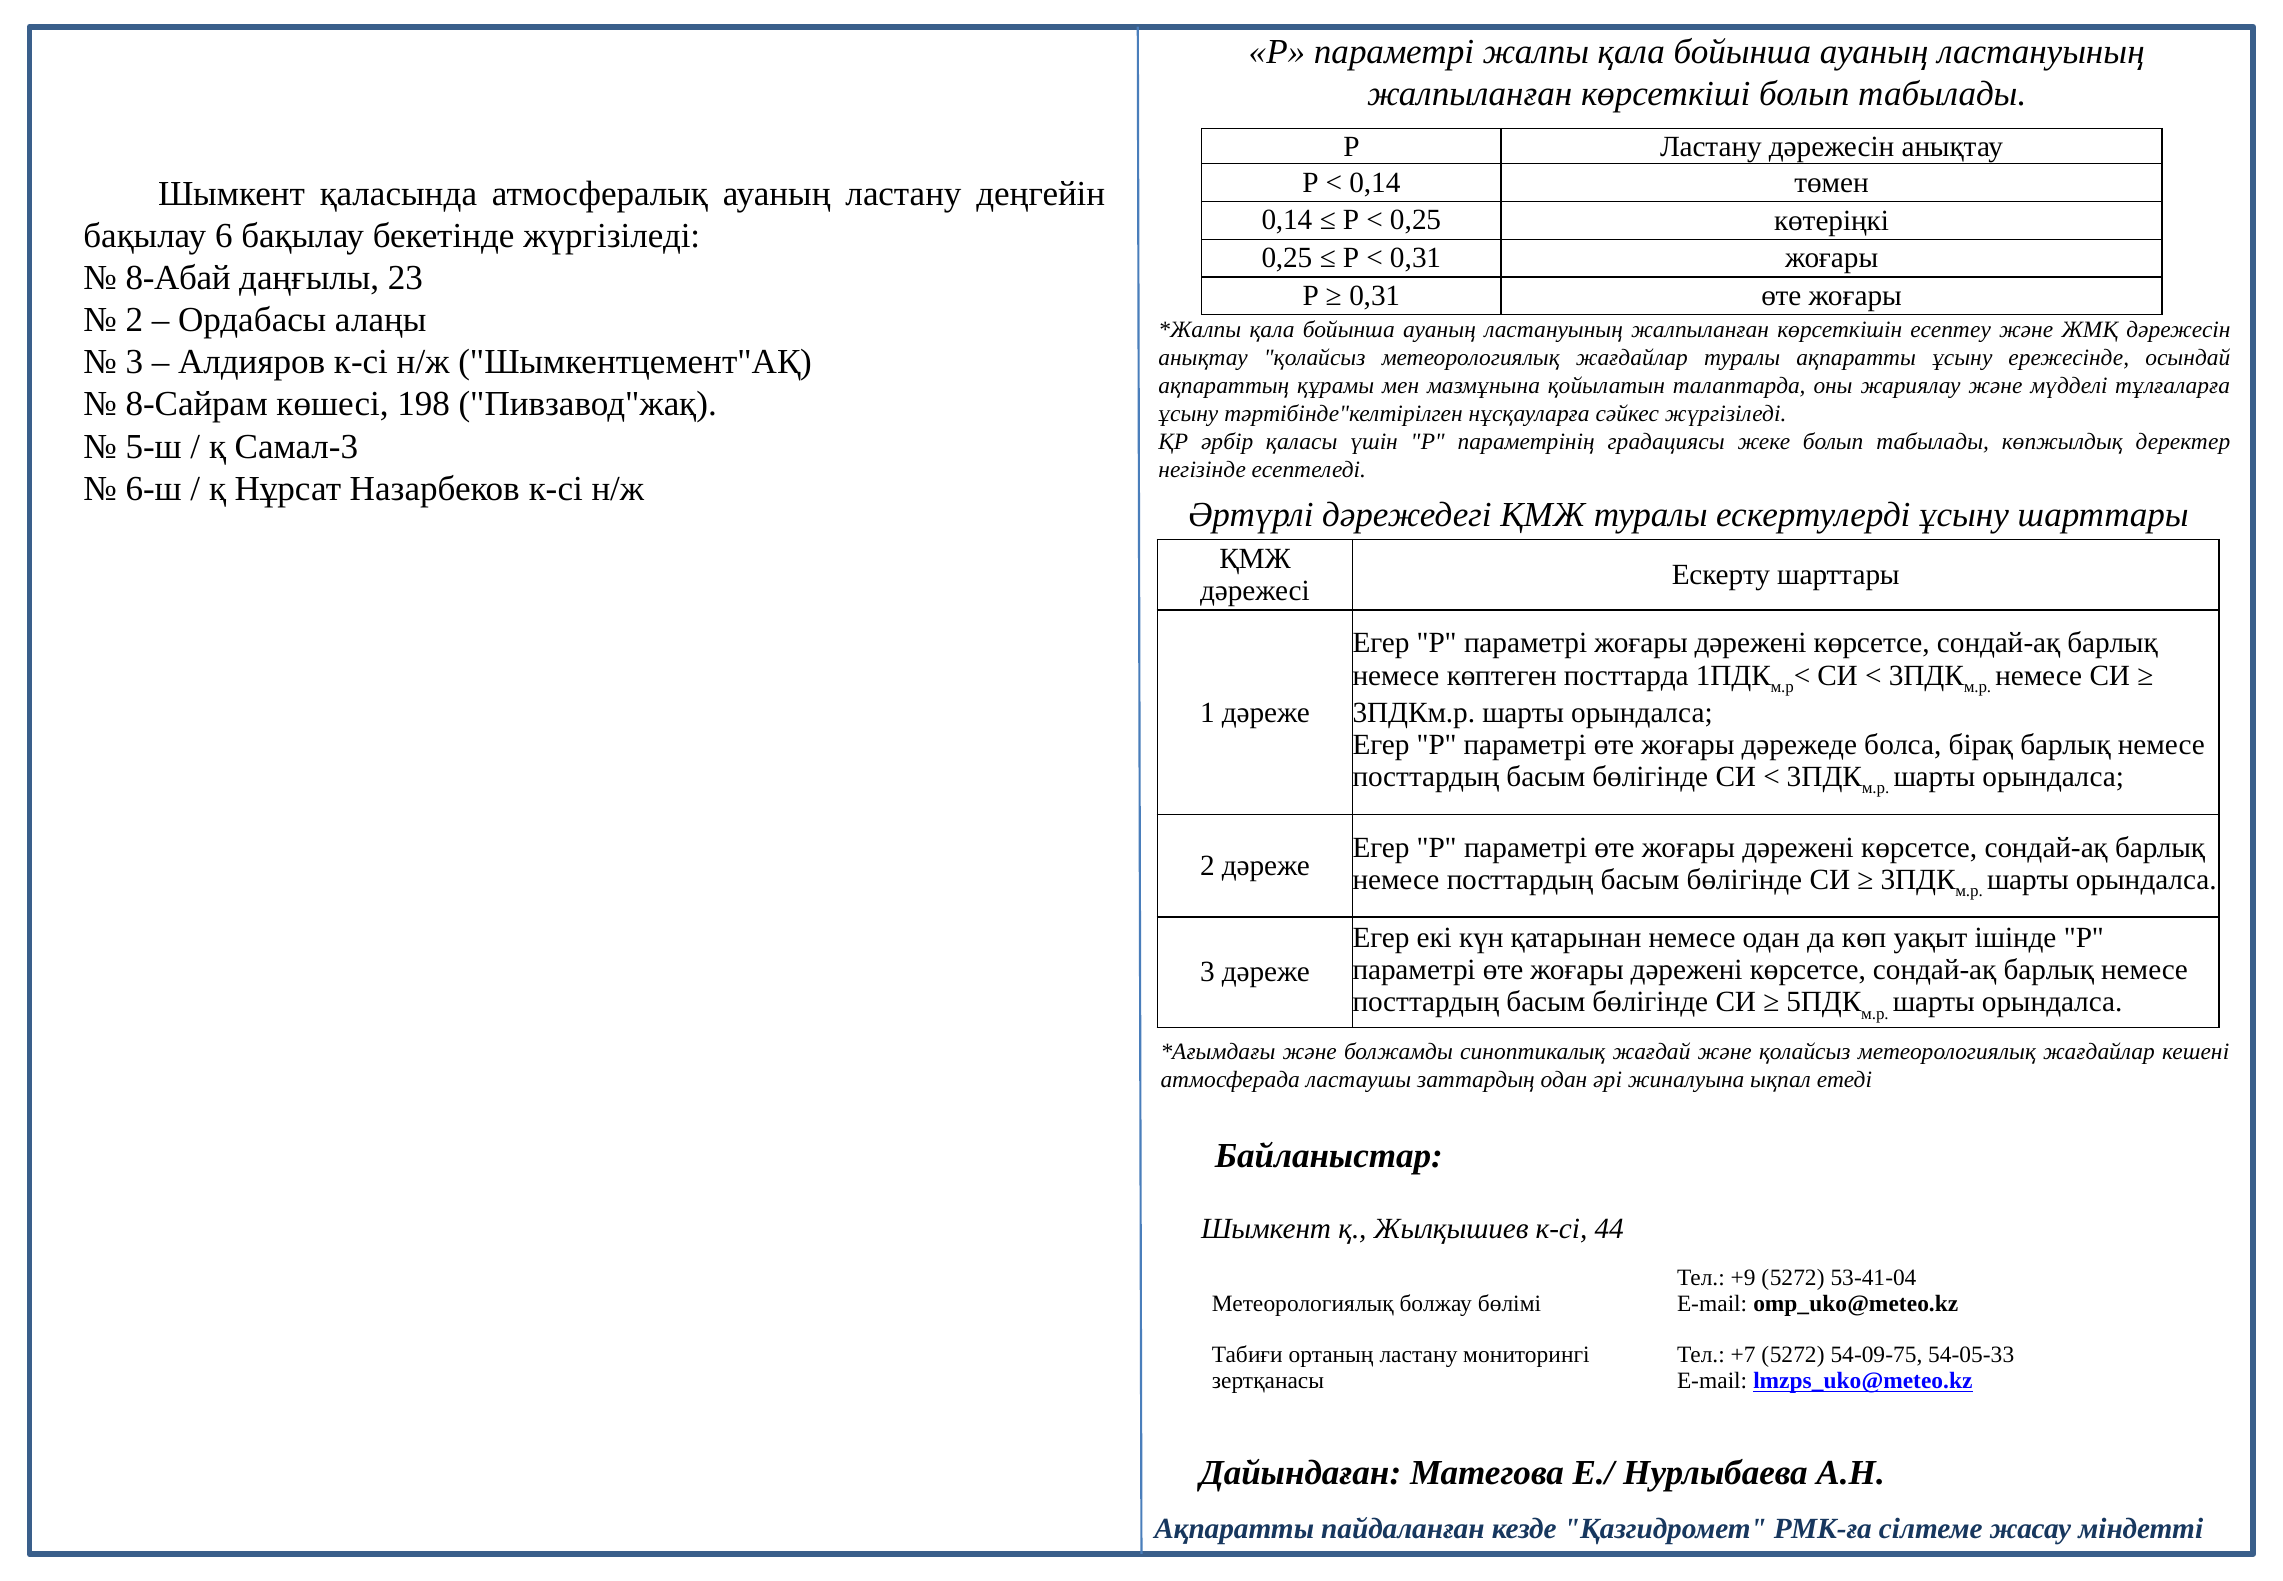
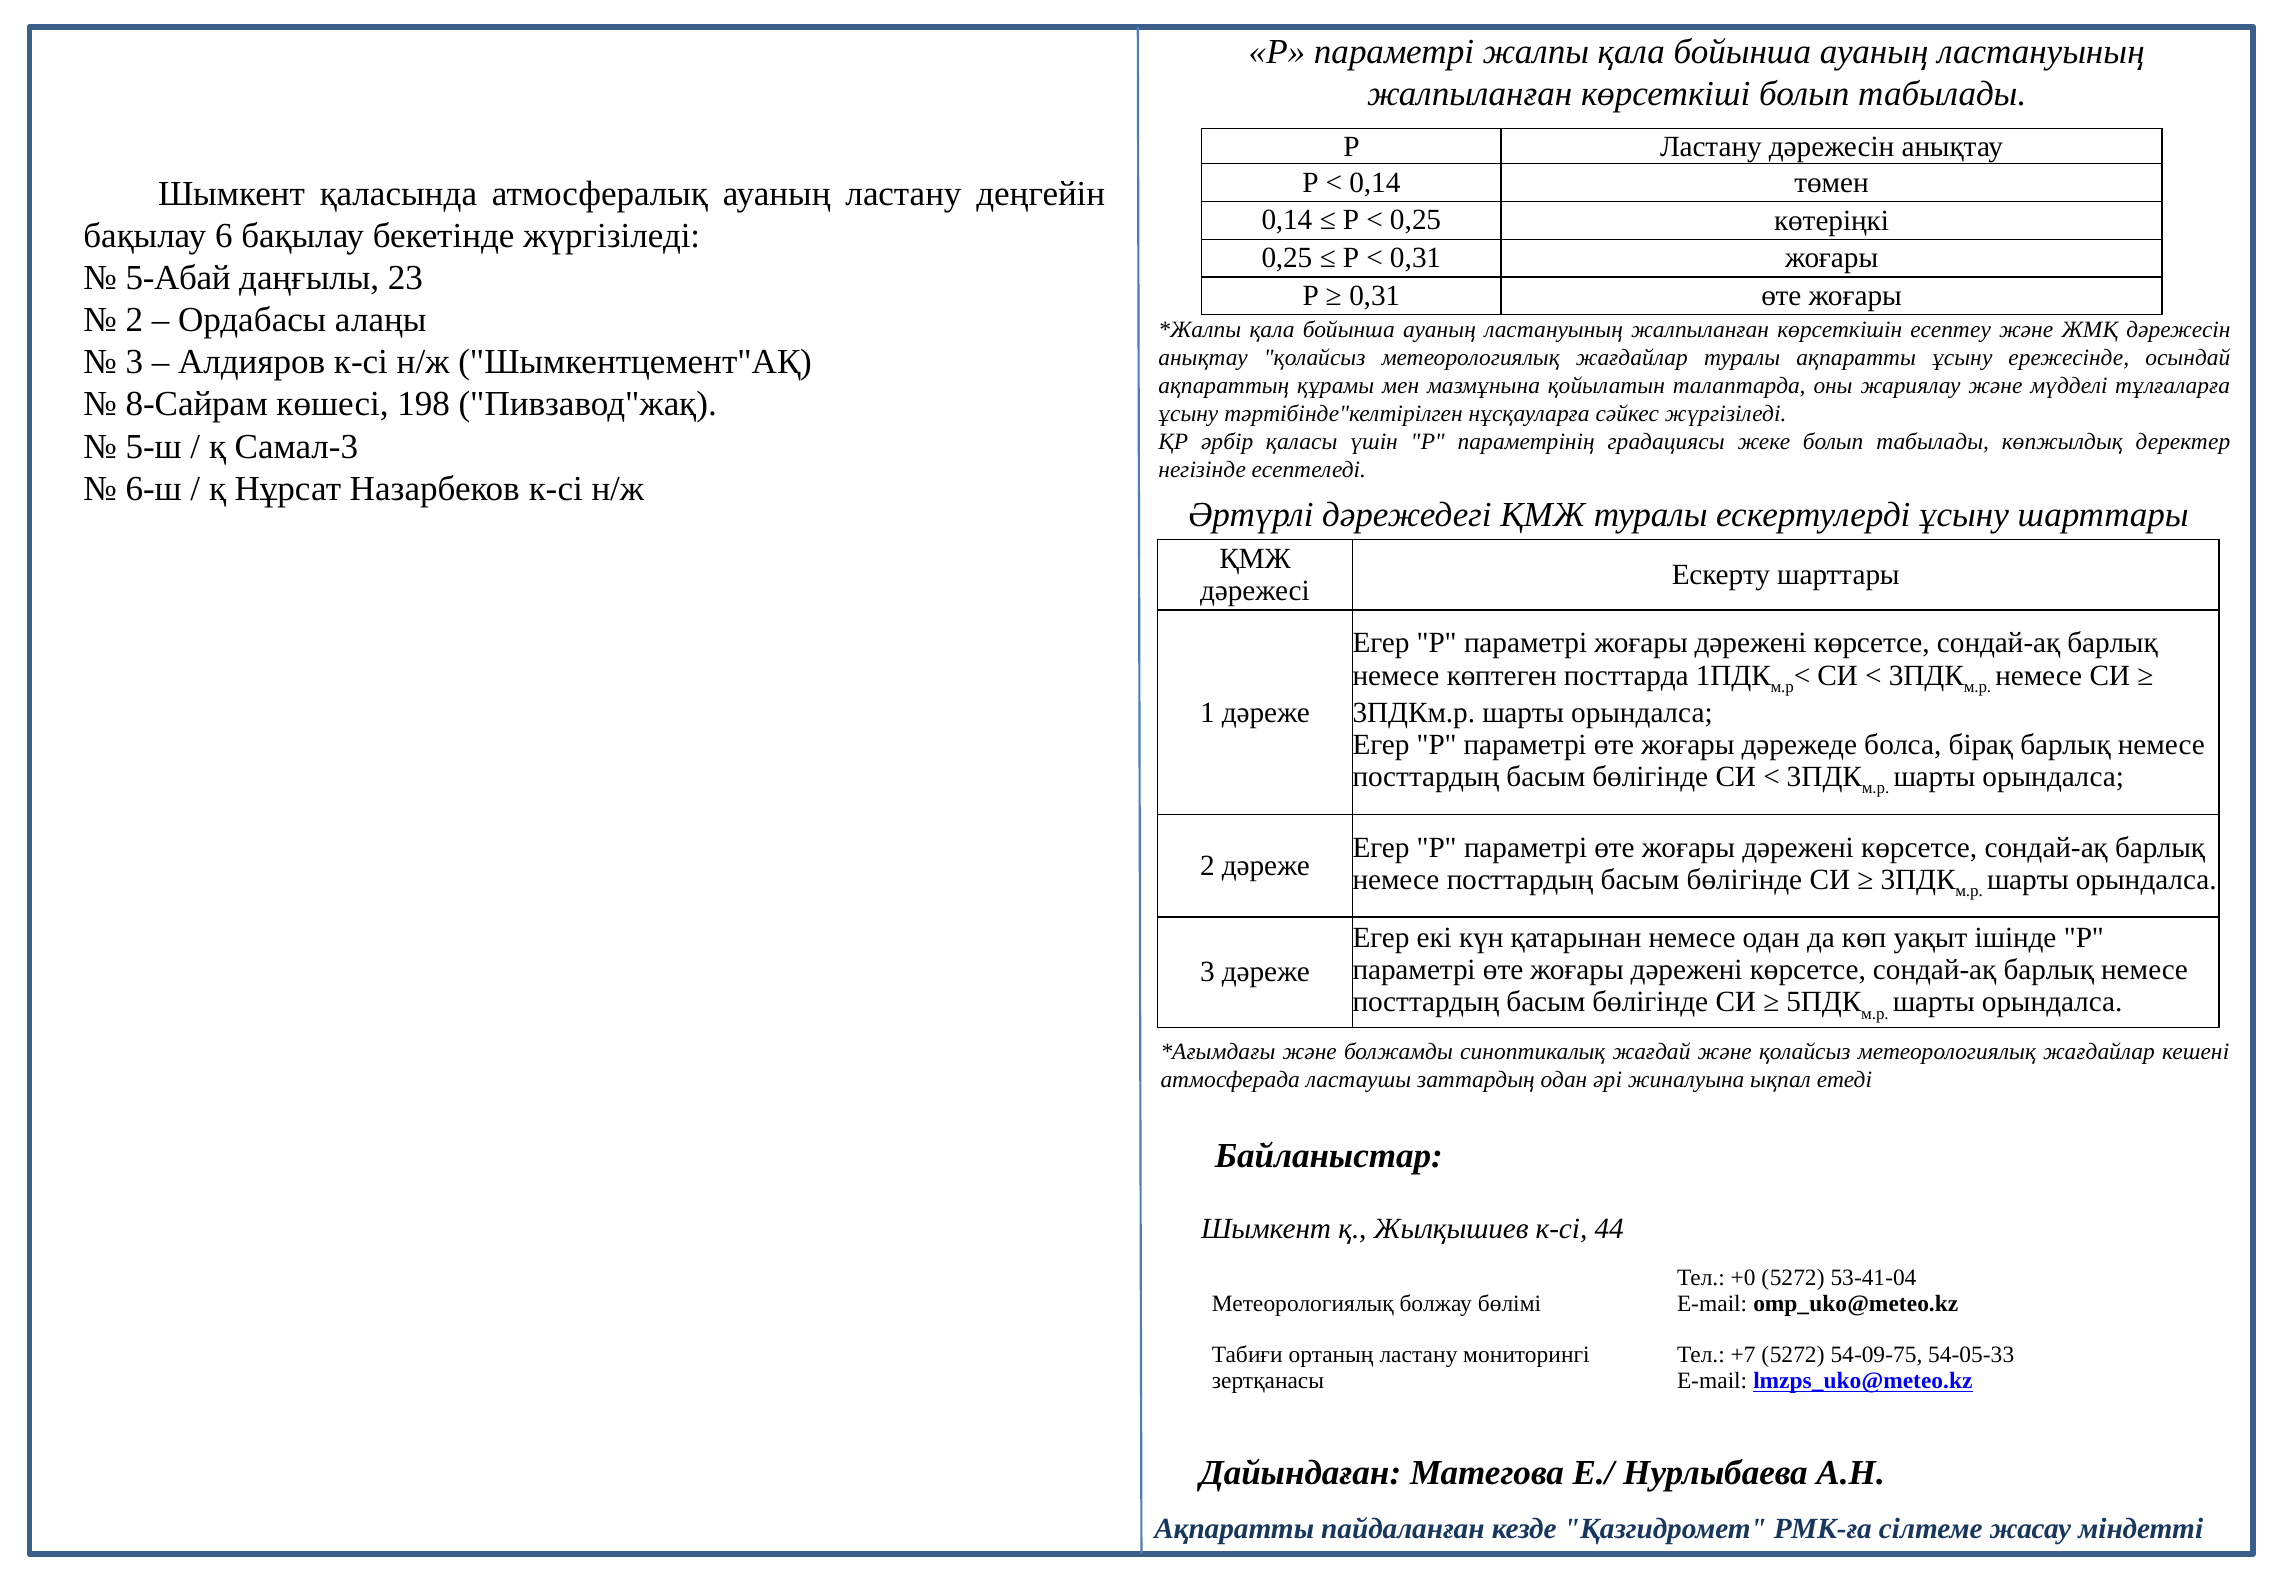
8-Абай: 8-Абай -> 5-Абай
+9: +9 -> +0
